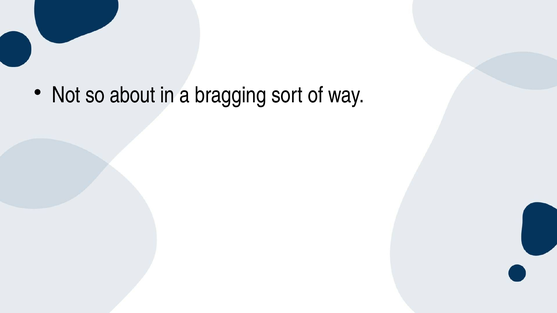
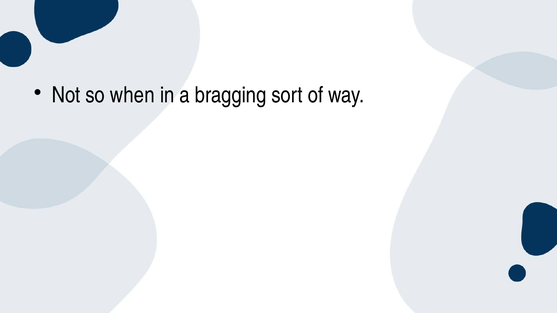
about: about -> when
